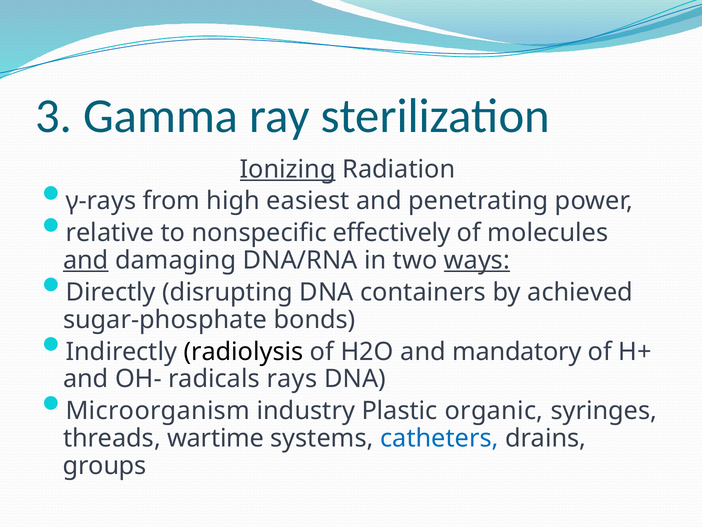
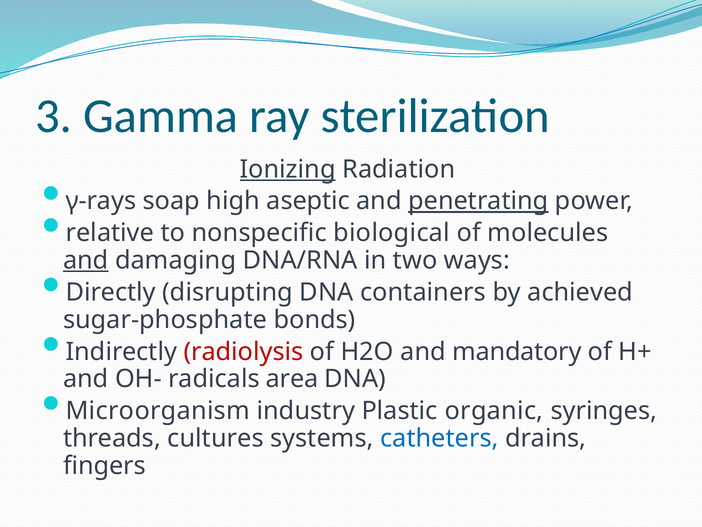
from: from -> soap
easiest: easiest -> aseptic
penetrating underline: none -> present
effectively: effectively -> biological
ways underline: present -> none
radiolysis colour: black -> red
rays: rays -> area
wartime: wartime -> cultures
groups: groups -> fingers
